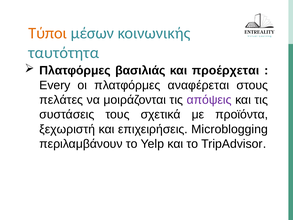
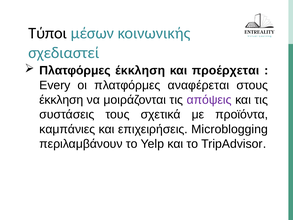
Τύποι colour: orange -> black
ταυτότητα: ταυτότητα -> σχεδιαστεί
Πλατφόρμες βασιλιάς: βασιλιάς -> έκκληση
πελάτες at (61, 100): πελάτες -> έκκληση
ξεχωριστή: ξεχωριστή -> καμπάνιες
